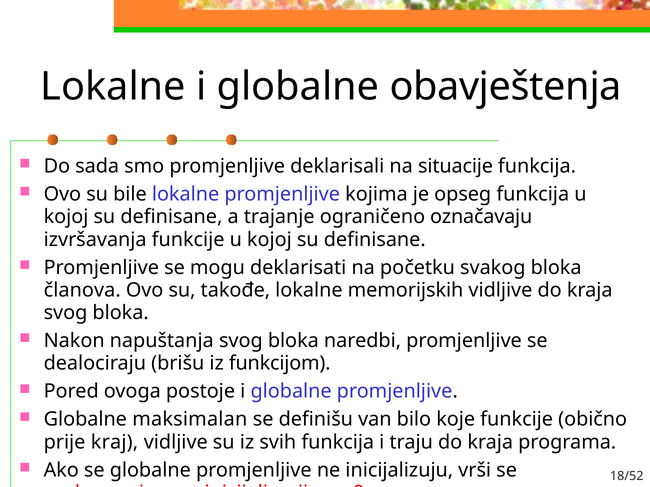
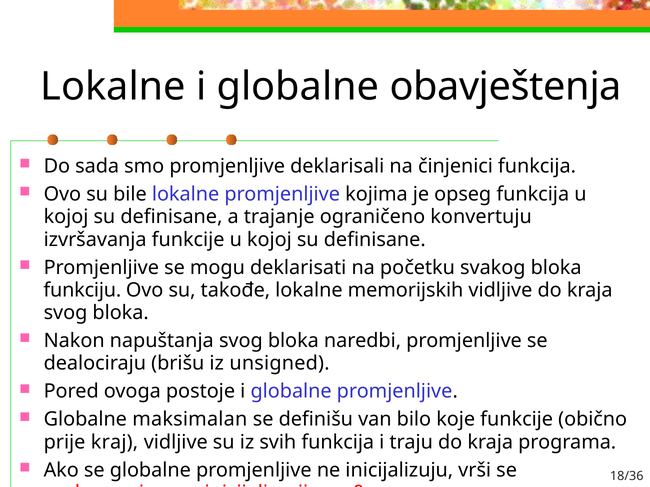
situacije: situacije -> činjenici
označavaju: označavaju -> konvertuju
članova: članova -> funkciju
funkcijom: funkcijom -> unsigned
18/52: 18/52 -> 18/36
